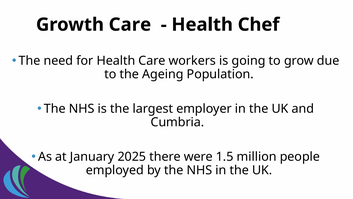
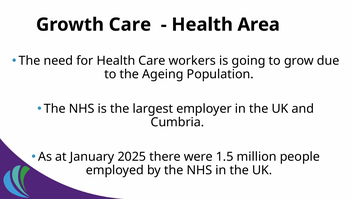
Chef: Chef -> Area
